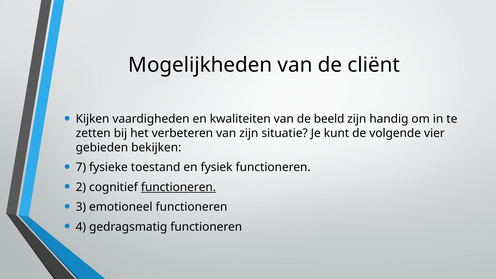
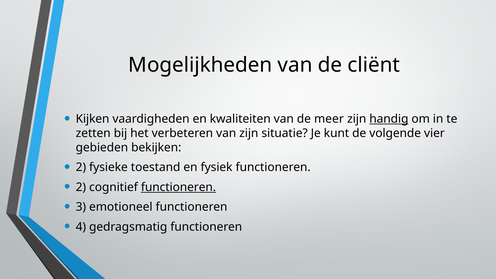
beeld: beeld -> meer
handig underline: none -> present
7 at (81, 167): 7 -> 2
